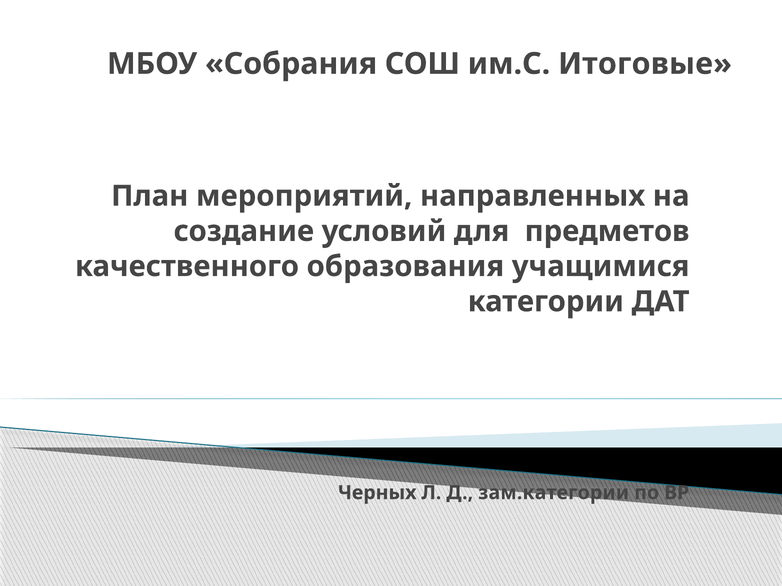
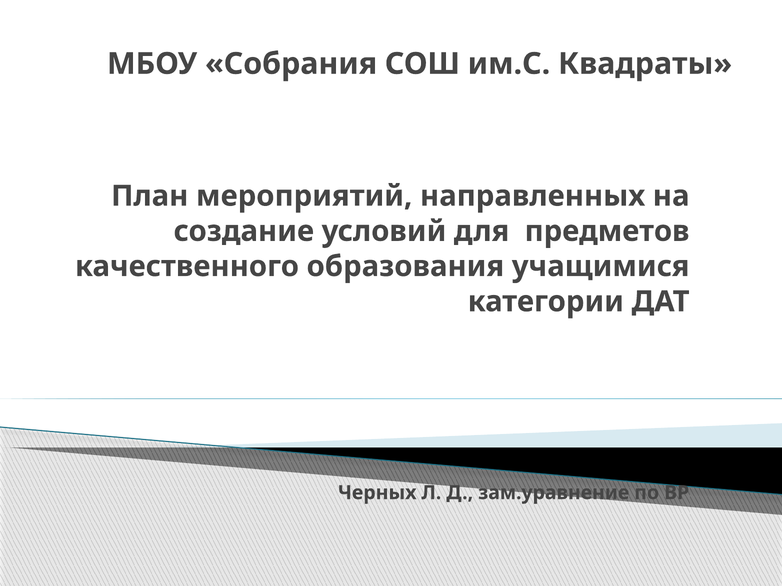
Итоговые: Итоговые -> Квадраты
зам.категории: зам.категории -> зам.уравнение
